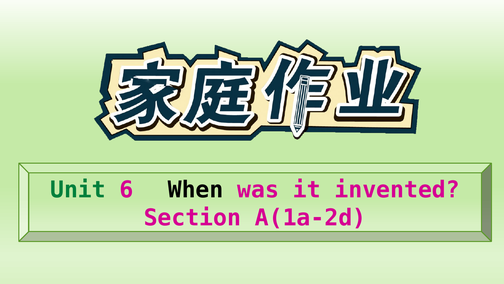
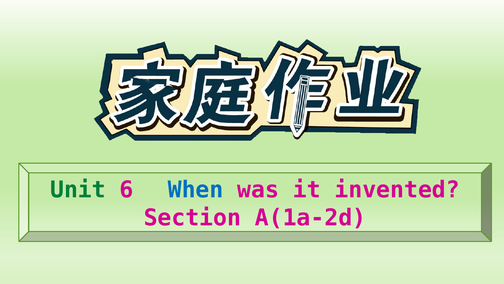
When colour: black -> blue
